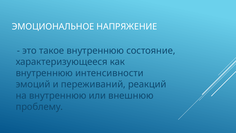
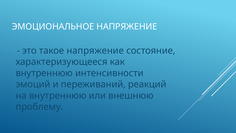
такое внутреннюю: внутреннюю -> напряжение
